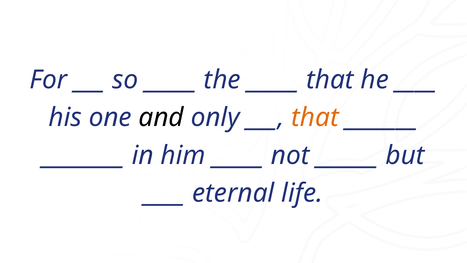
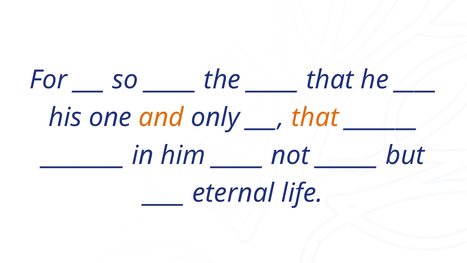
and colour: black -> orange
